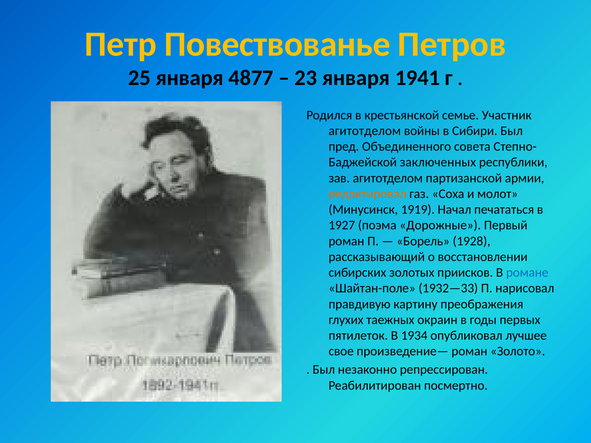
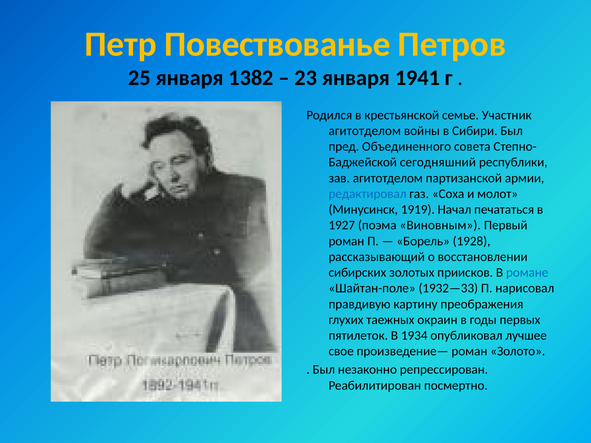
4877: 4877 -> 1382
заключенных: заключенных -> сегодняшний
редактировал colour: orange -> blue
Дорожные: Дорожные -> Виновным
